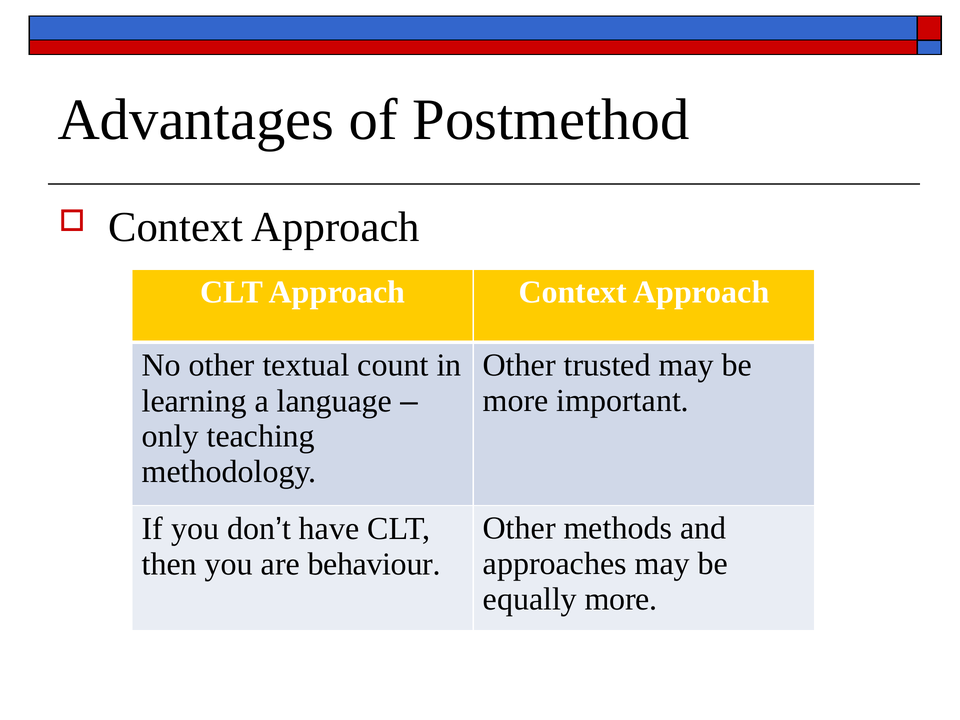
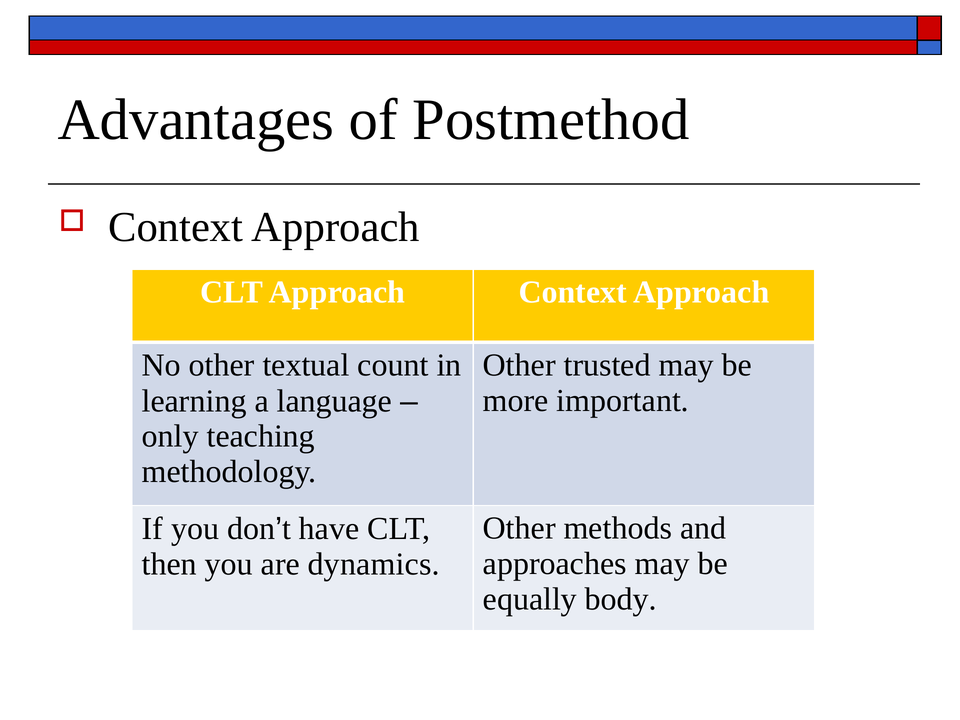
behaviour: behaviour -> dynamics
equally more: more -> body
